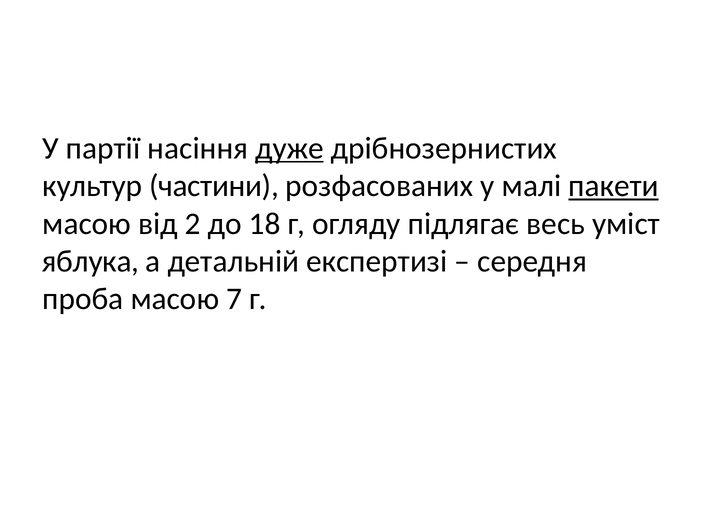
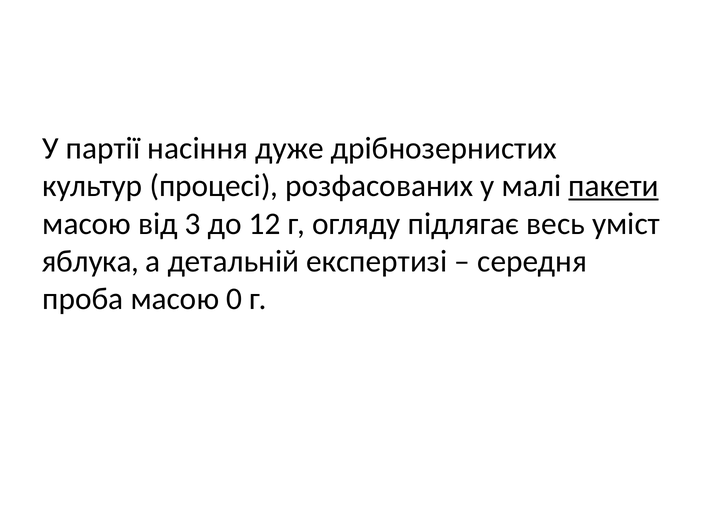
дуже underline: present -> none
частини: частини -> процесі
2: 2 -> 3
18: 18 -> 12
7: 7 -> 0
